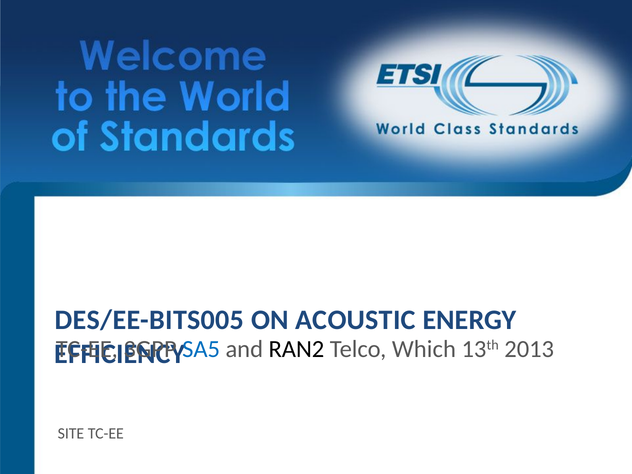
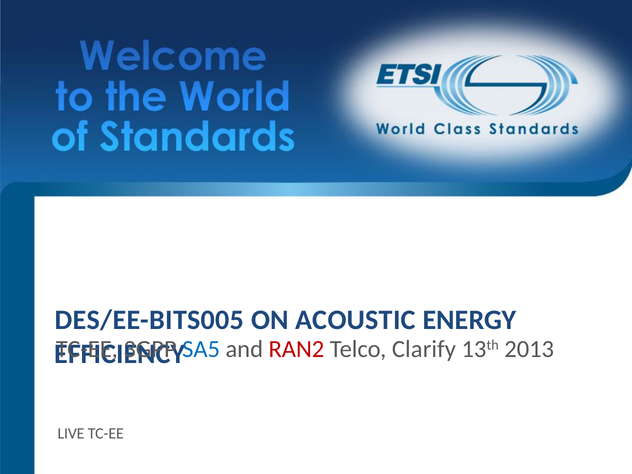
RAN2 colour: black -> red
Which: Which -> Clarify
SITE: SITE -> LIVE
